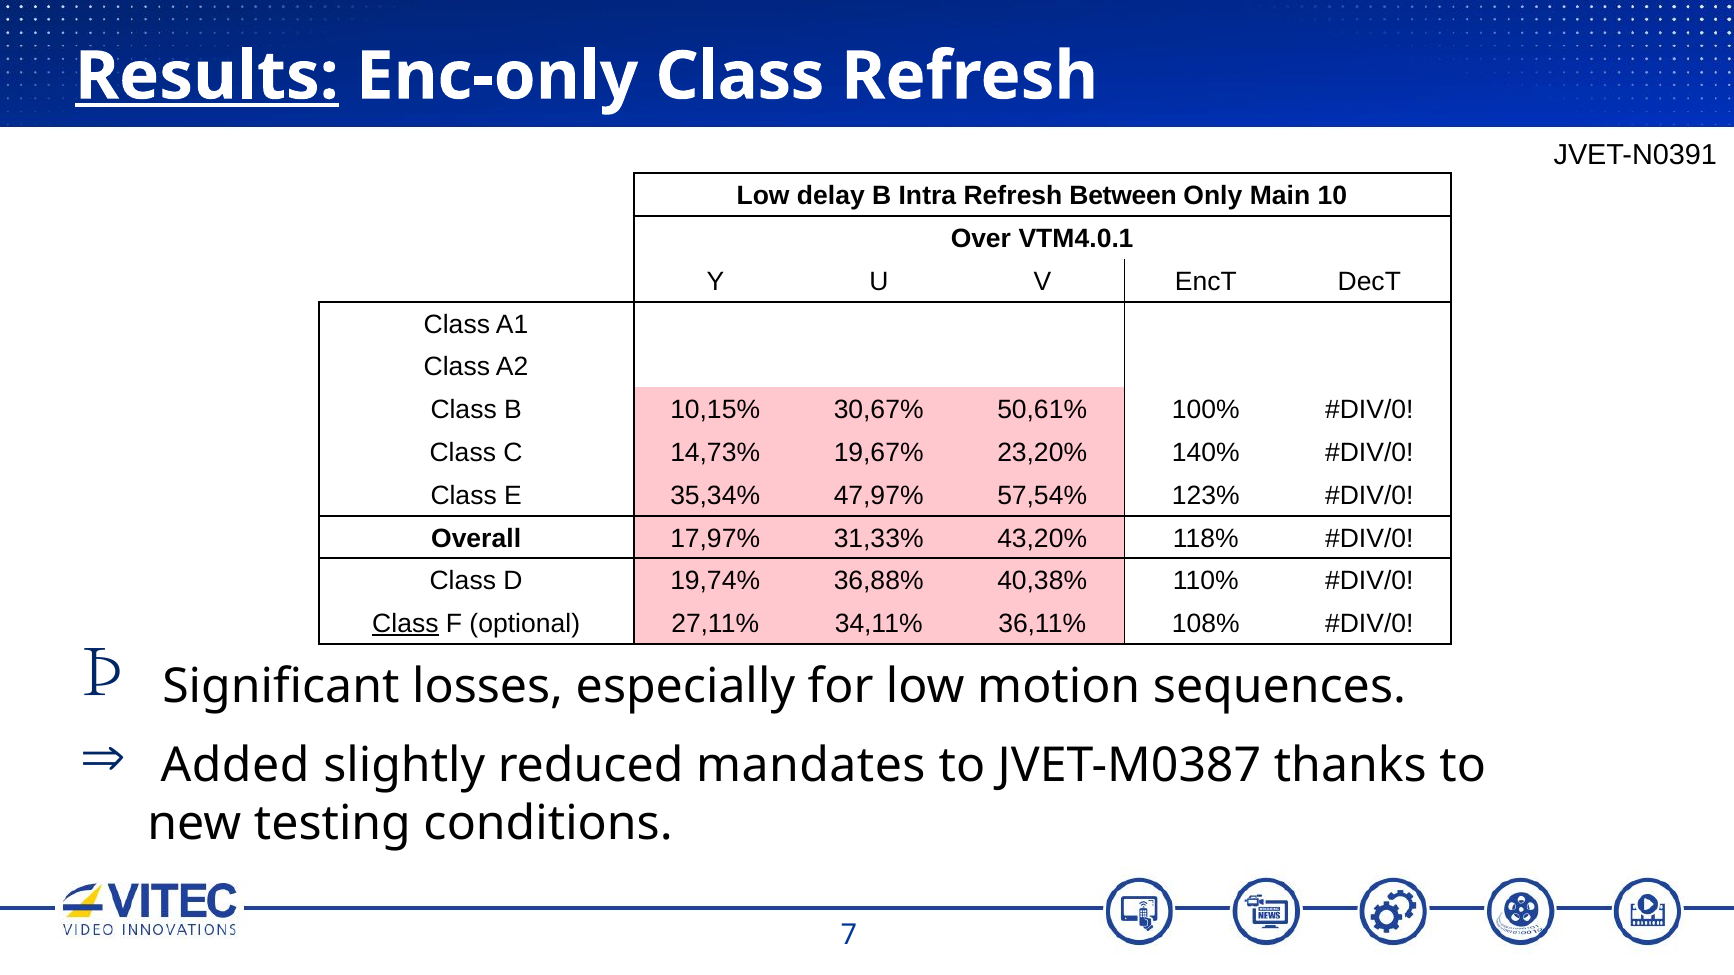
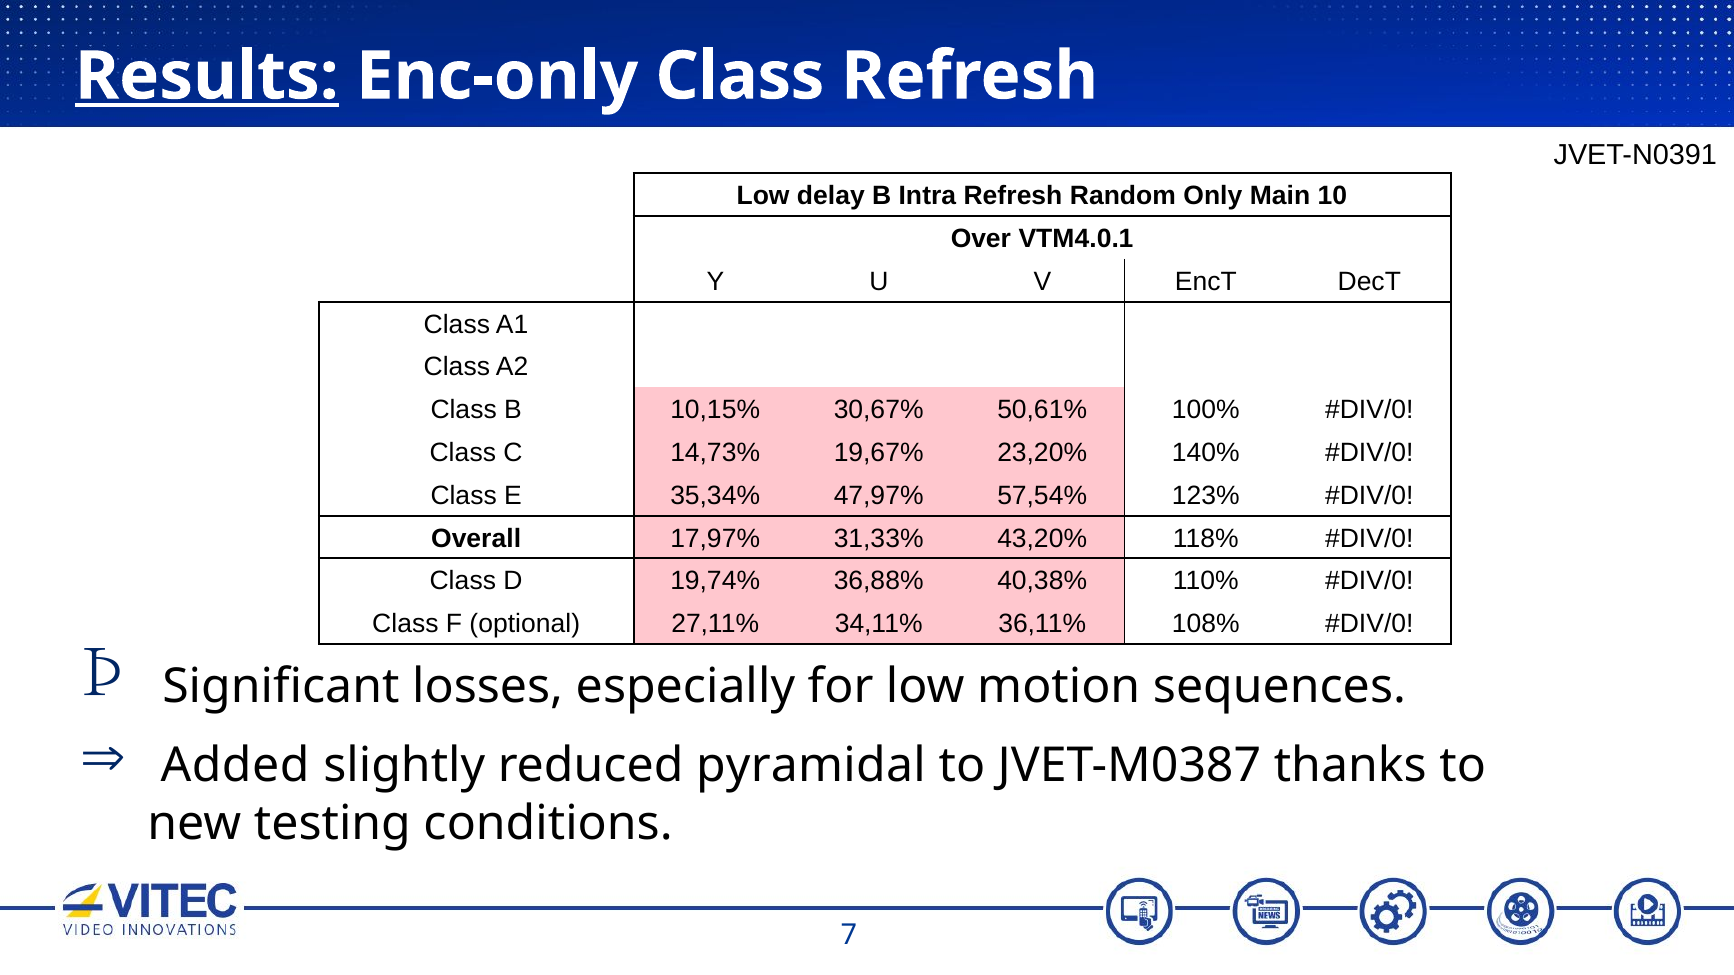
Between: Between -> Random
Class at (405, 624) underline: present -> none
mandates: mandates -> pyramidal
